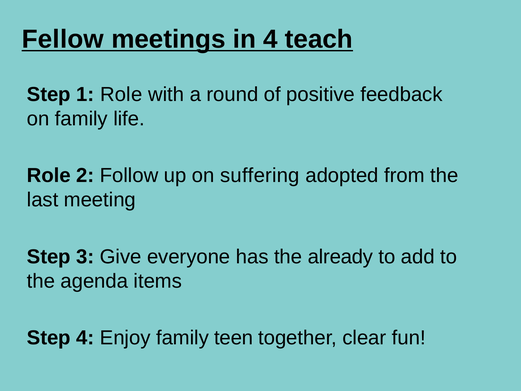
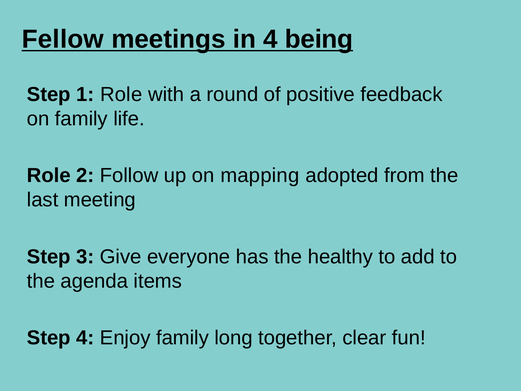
teach: teach -> being
suffering: suffering -> mapping
already: already -> healthy
teen: teen -> long
